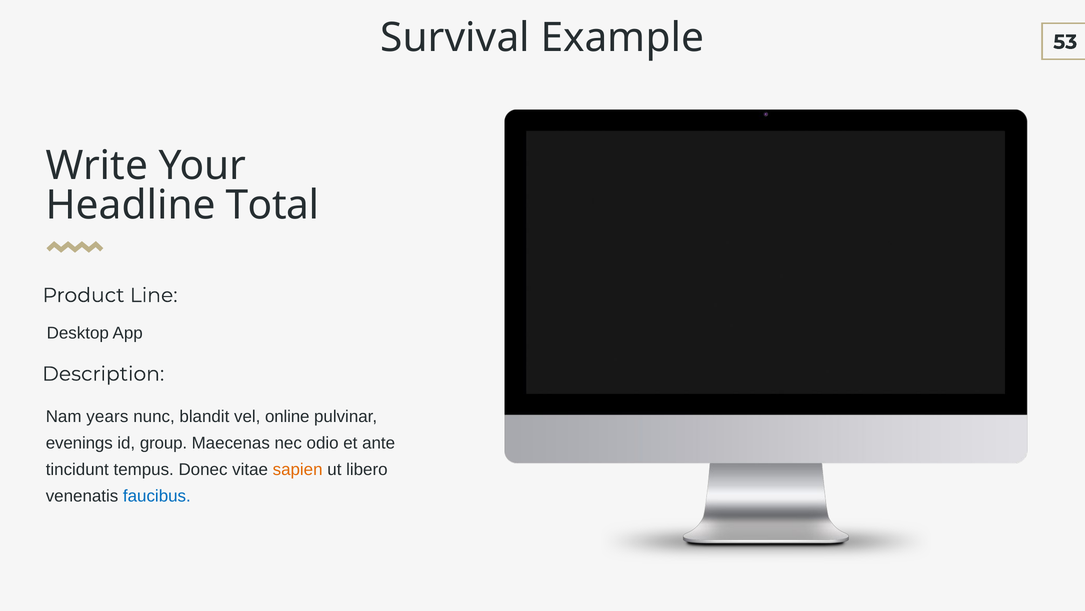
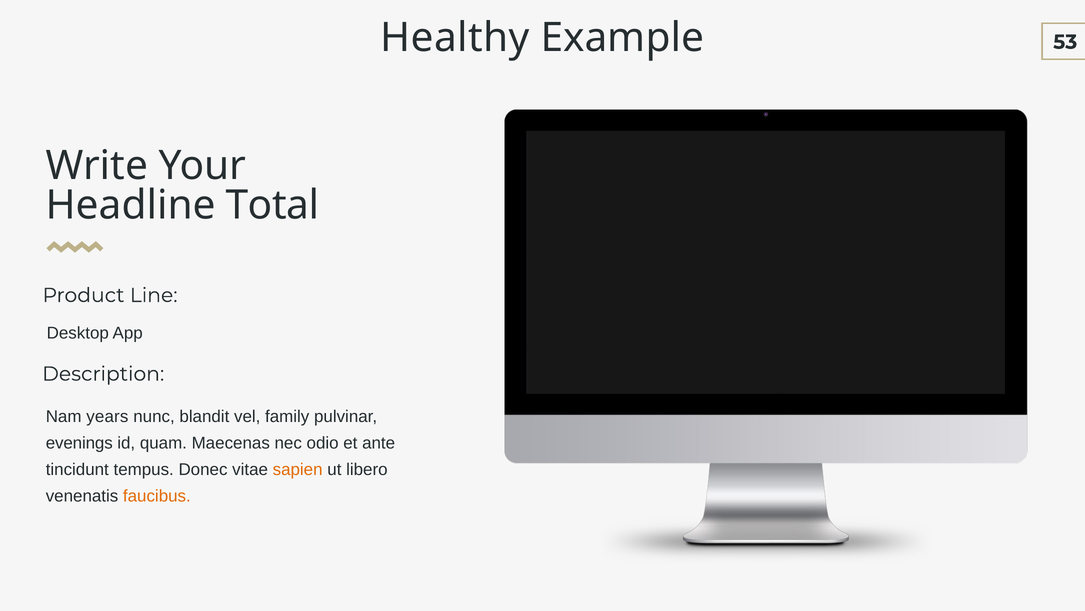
Survival: Survival -> Healthy
online: online -> family
group: group -> quam
faucibus colour: blue -> orange
